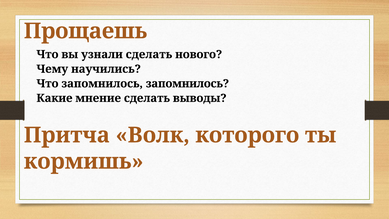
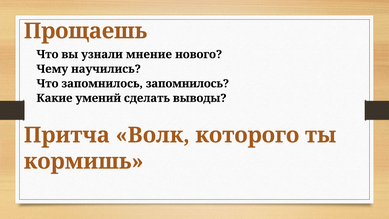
узнали сделать: сделать -> мнение
мнение: мнение -> умений
